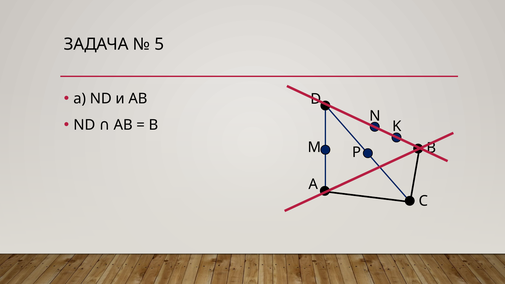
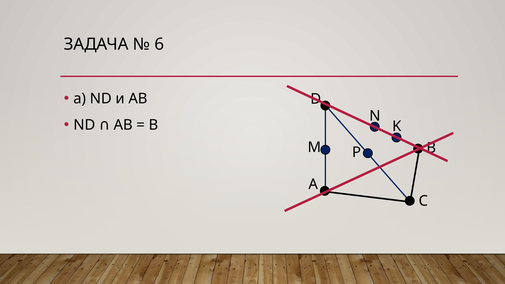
5: 5 -> 6
